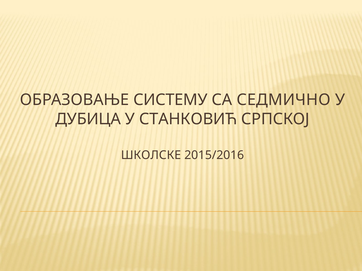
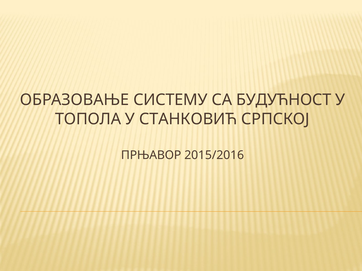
СЕДМИЧНО: СЕДМИЧНО -> БУДУЋНОСТ
ДУБИЦА: ДУБИЦА -> ТОПОЛА
ШКОЛСКЕ: ШКОЛСКЕ -> ПРЊАВОР
